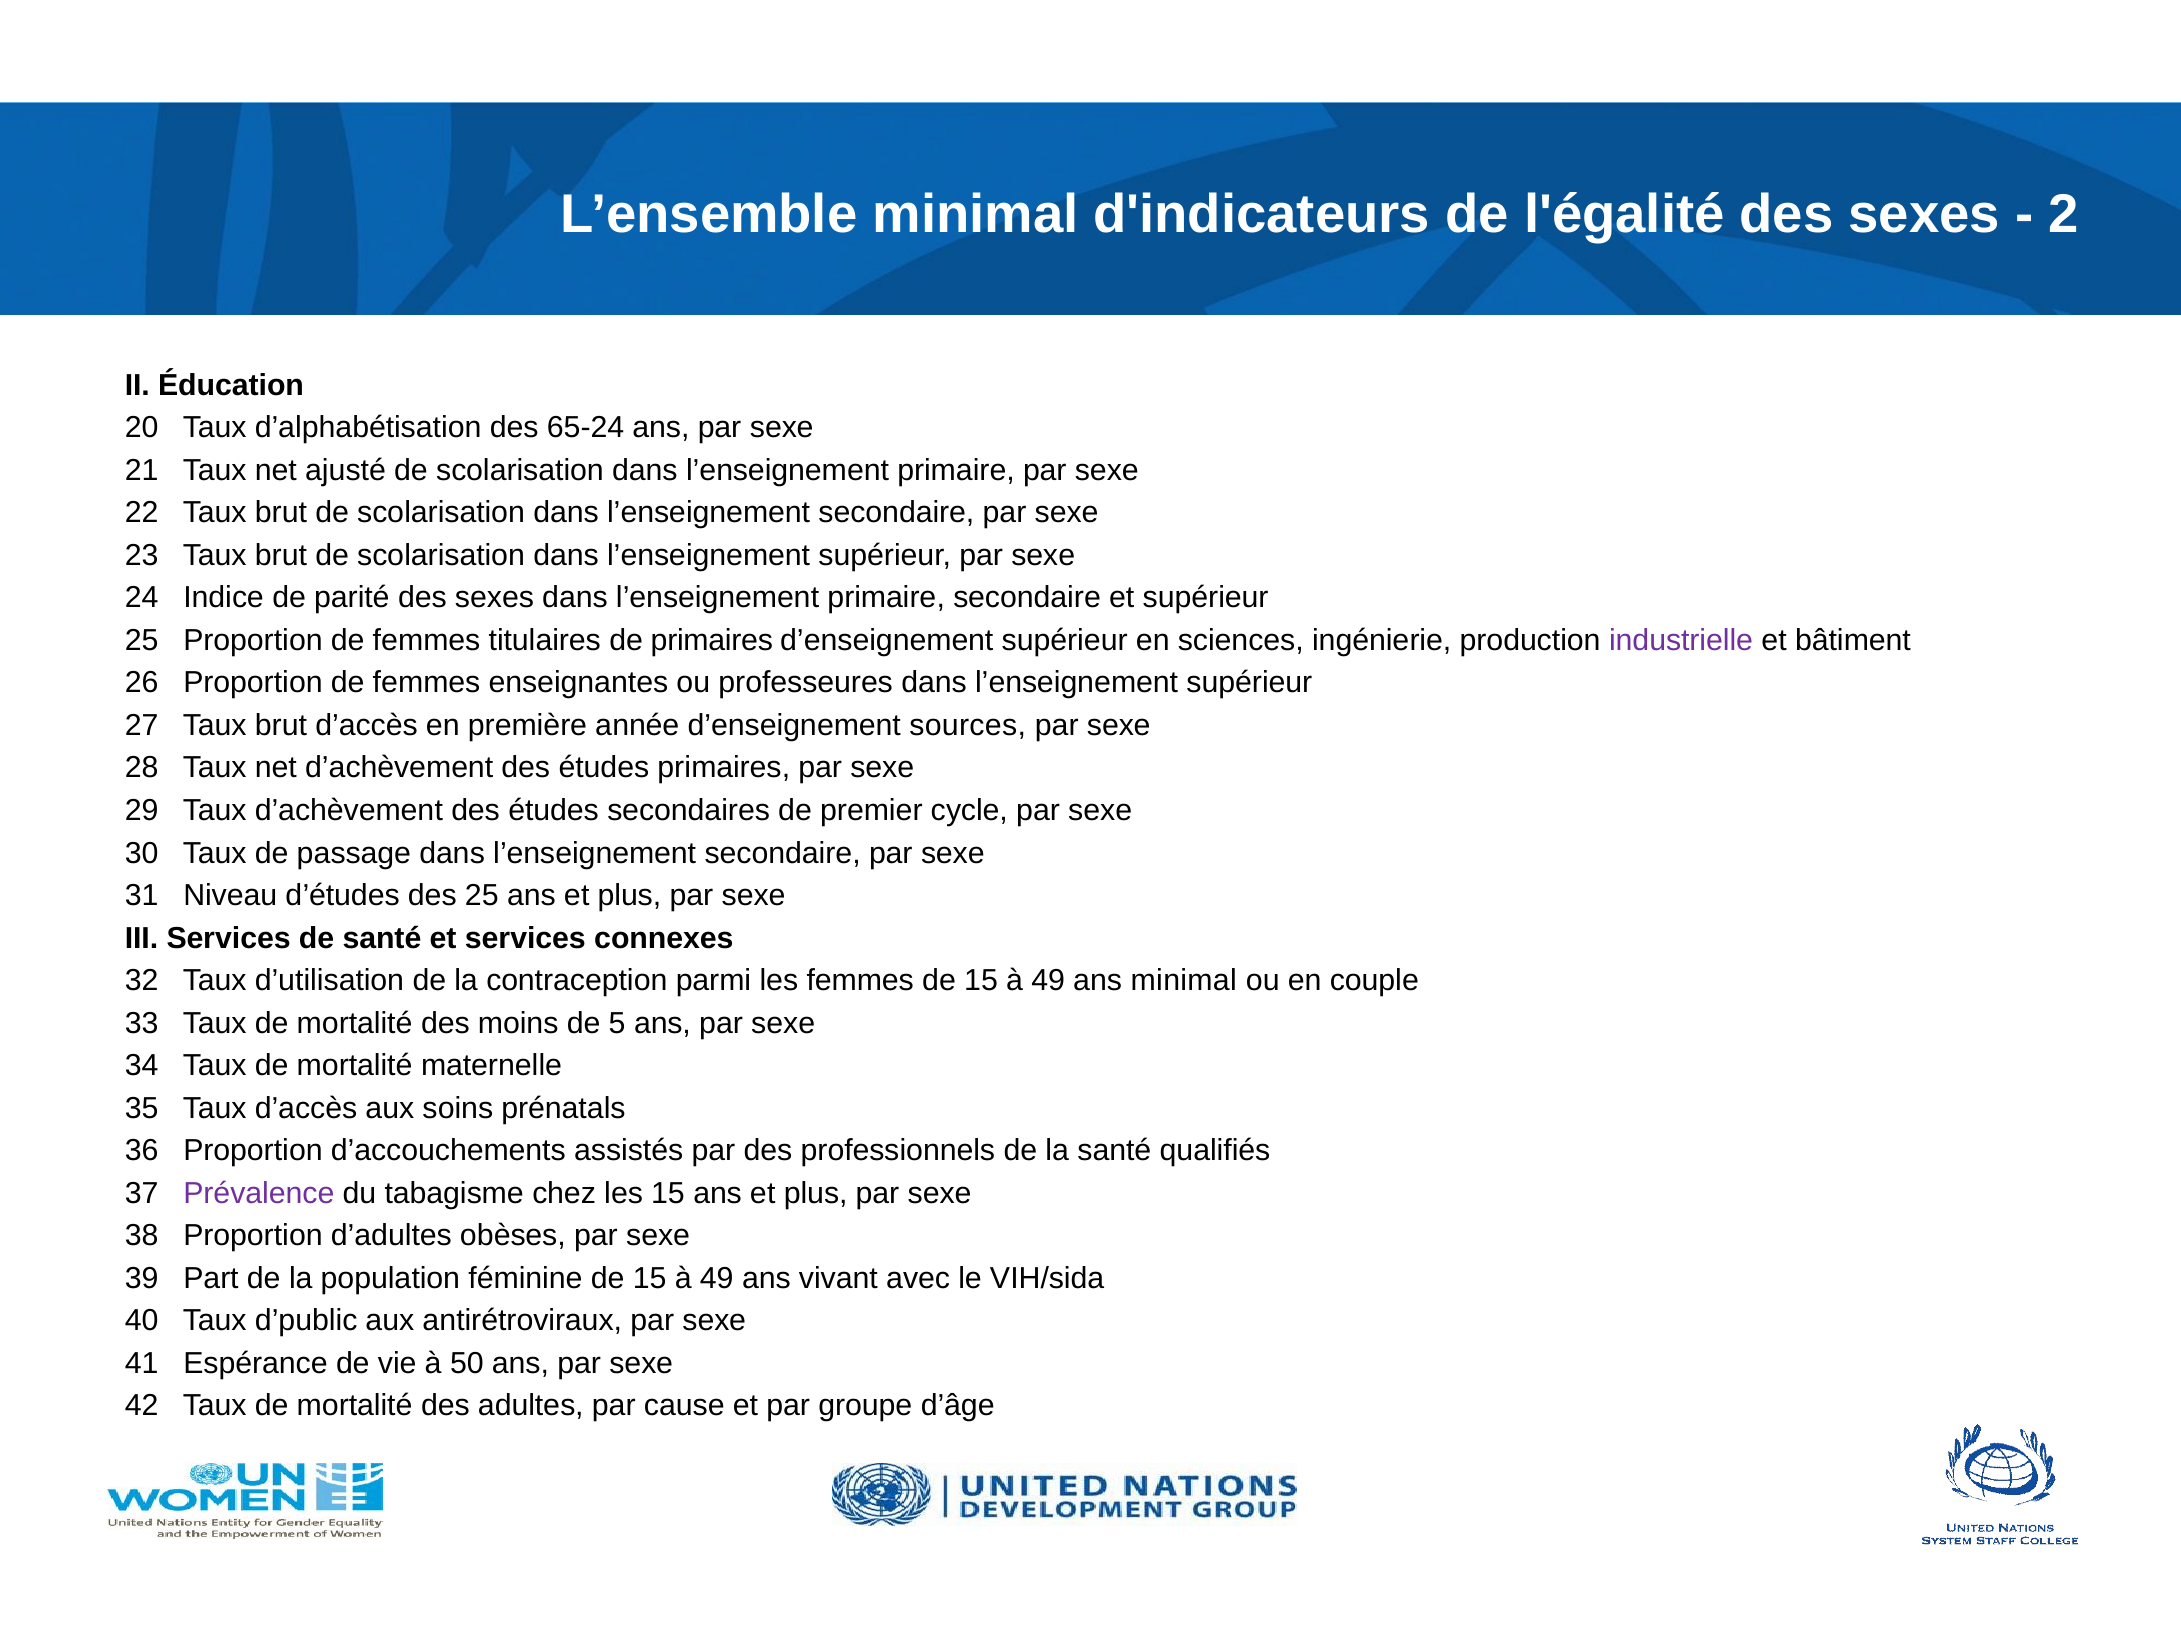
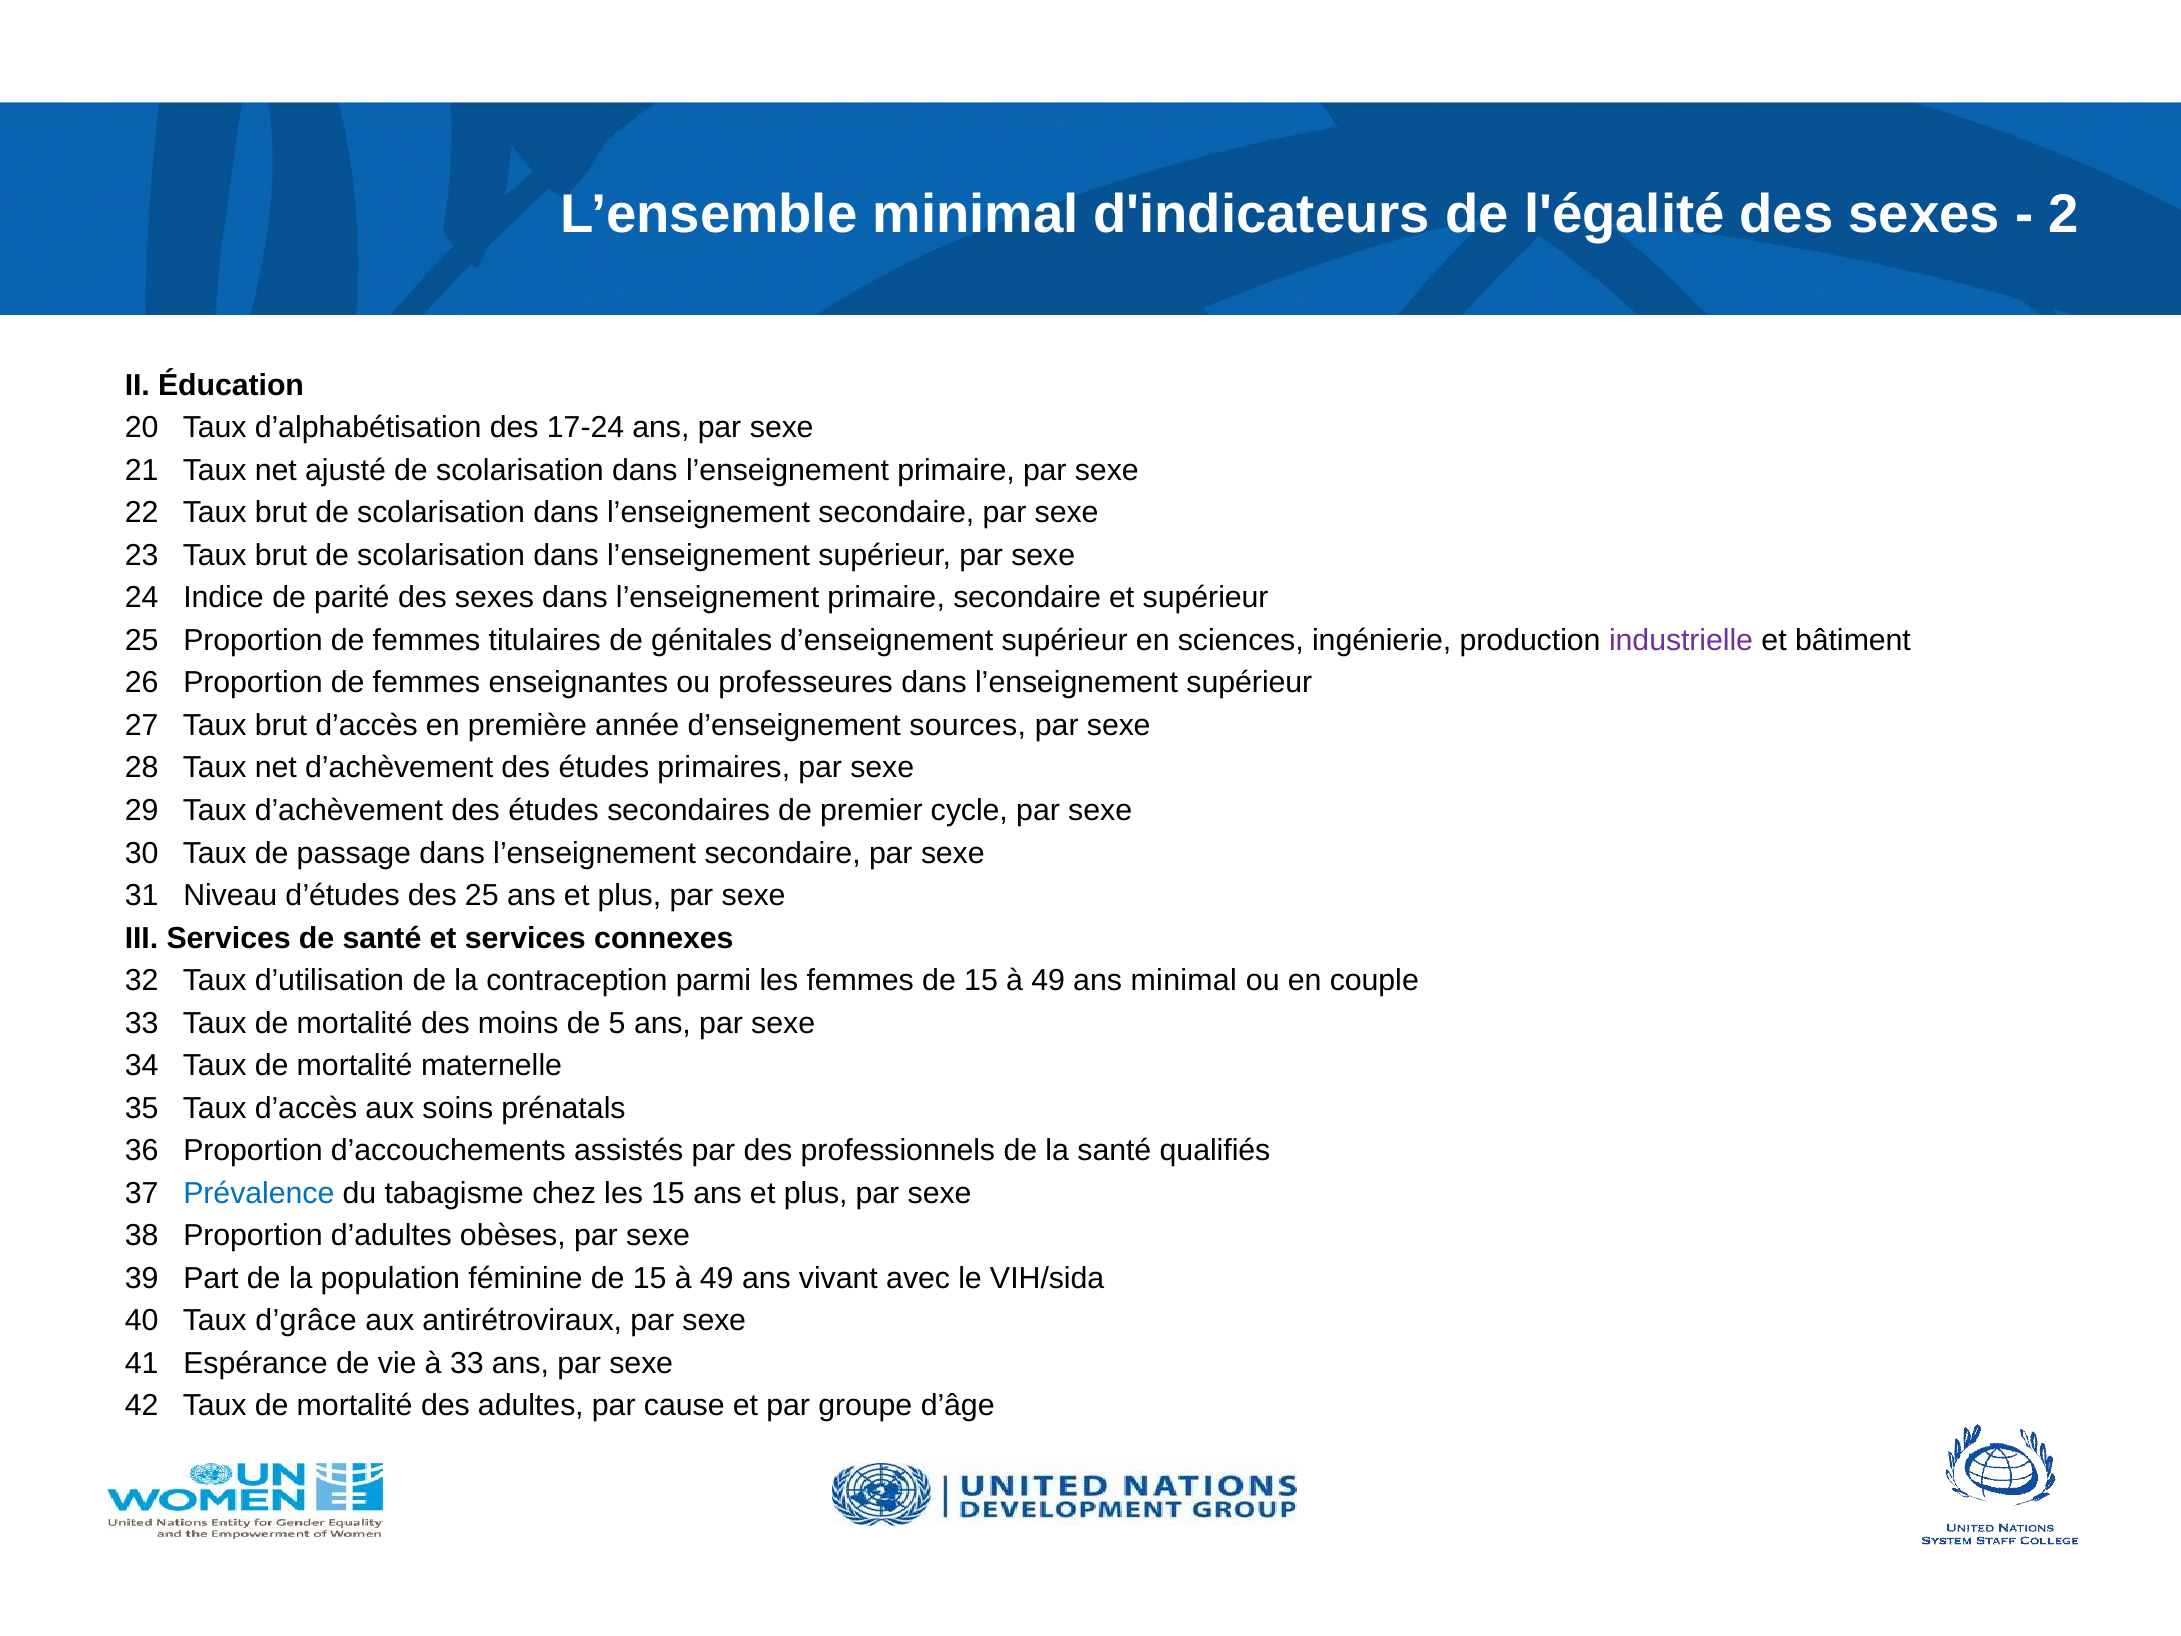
65-24: 65-24 -> 17-24
de primaires: primaires -> génitales
Prévalence colour: purple -> blue
d’public: d’public -> d’grâce
à 50: 50 -> 33
